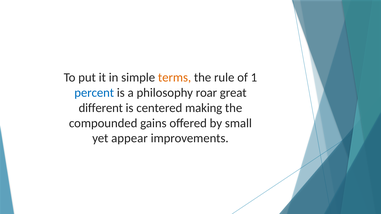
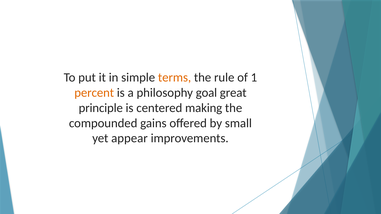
percent colour: blue -> orange
roar: roar -> goal
different: different -> principle
